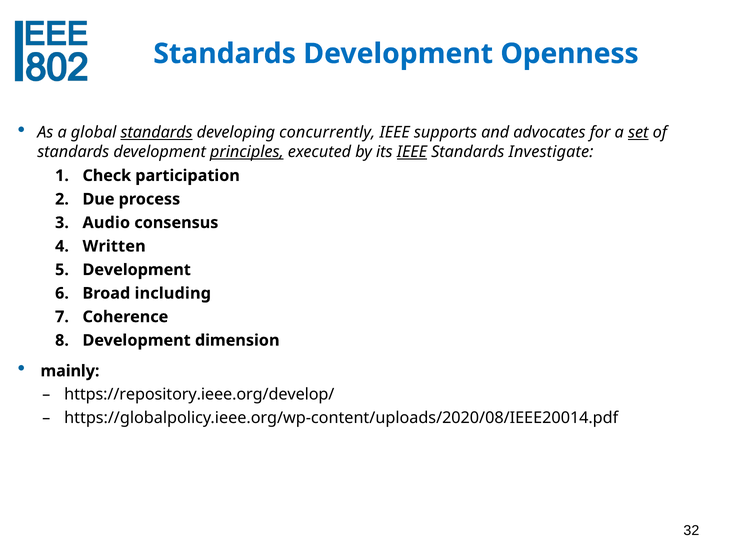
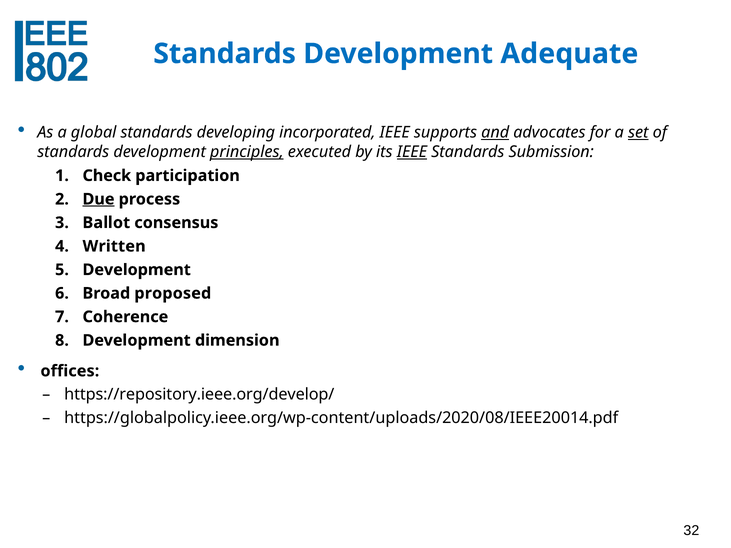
Openness: Openness -> Adequate
standards at (157, 133) underline: present -> none
concurrently: concurrently -> incorporated
and underline: none -> present
Investigate: Investigate -> Submission
Due underline: none -> present
Audio: Audio -> Ballot
including: including -> proposed
mainly: mainly -> offices
